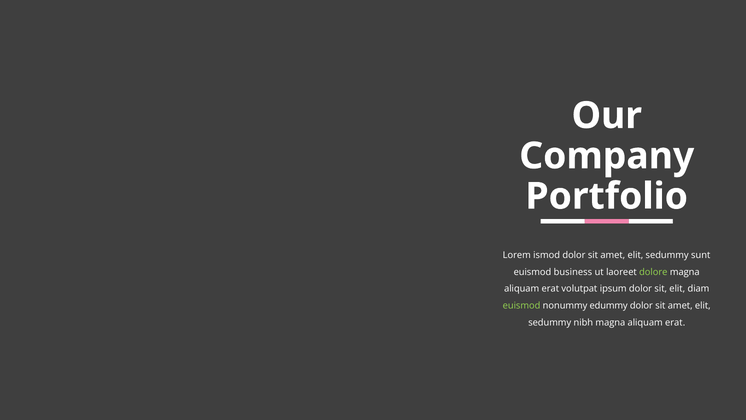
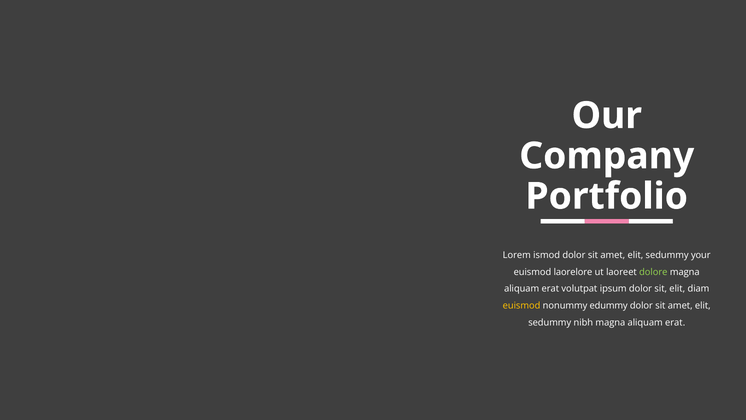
sunt: sunt -> your
business: business -> laorelore
euismod at (522, 305) colour: light green -> yellow
